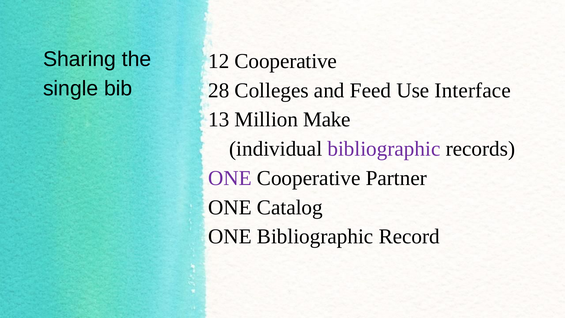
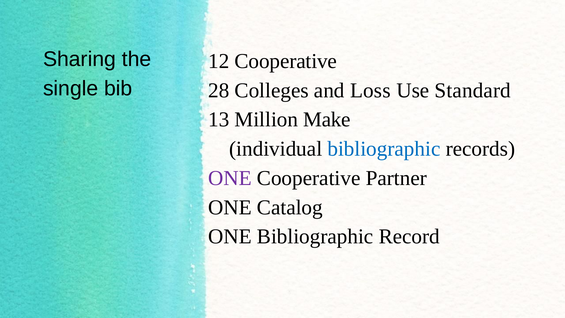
Feed: Feed -> Loss
Interface: Interface -> Standard
bibliographic at (384, 149) colour: purple -> blue
